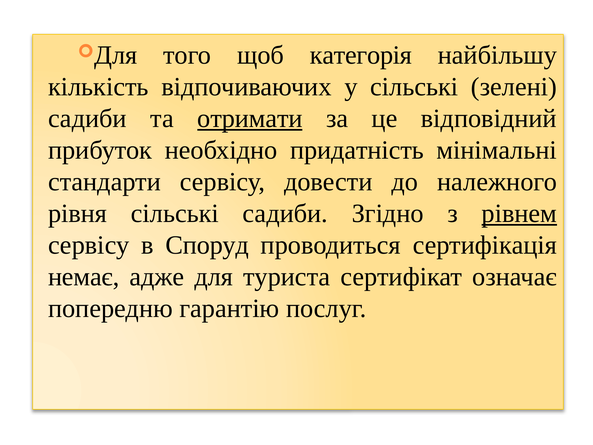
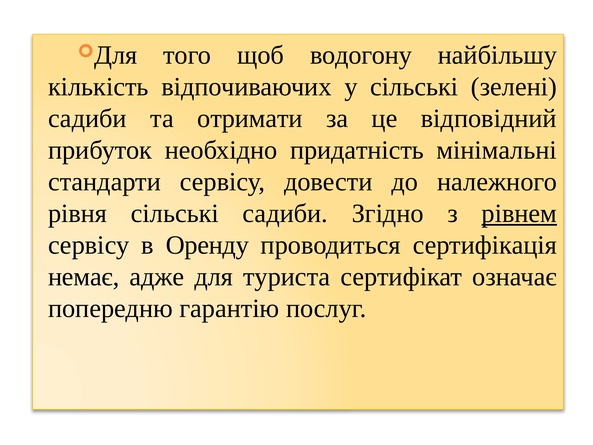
категорія: категорія -> водогону
отримати underline: present -> none
Споруд: Споруд -> Оренду
